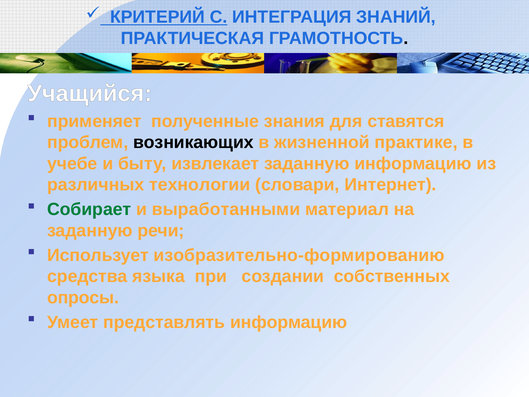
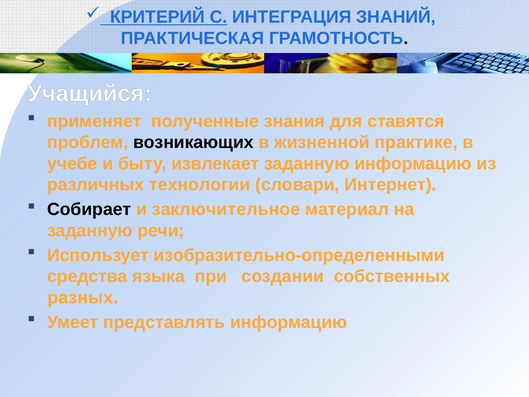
Собирает colour: green -> black
выработанными: выработанными -> заключительное
изобразительно-формированию: изобразительно-формированию -> изобразительно-определенными
опросы: опросы -> разных
